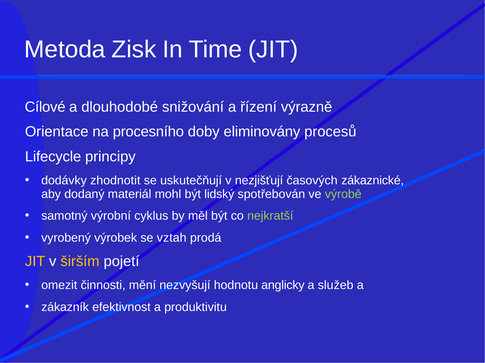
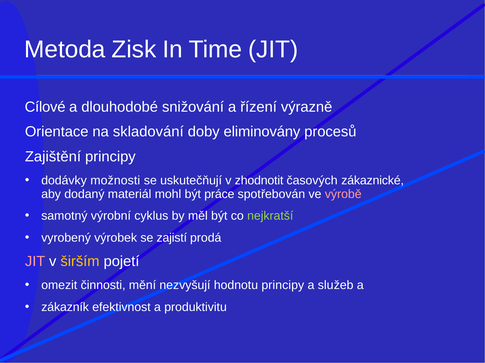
procesního: procesního -> skladování
Lifecycle: Lifecycle -> Zajištění
zhodnotit: zhodnotit -> možnosti
nezjišťují: nezjišťují -> zhodnotit
lidský: lidský -> práce
výrobě colour: light green -> pink
vztah: vztah -> zajistí
JIT at (35, 262) colour: yellow -> pink
hodnotu anglicky: anglicky -> principy
